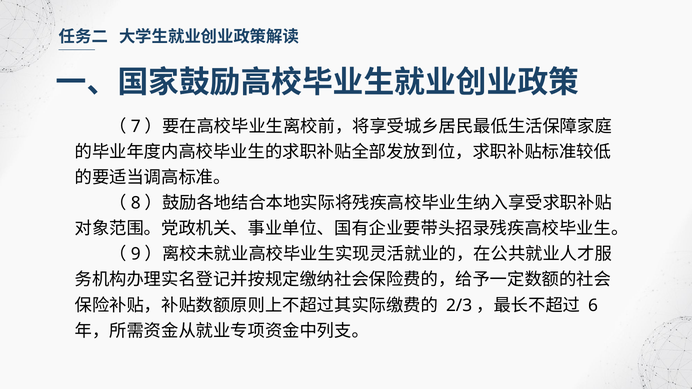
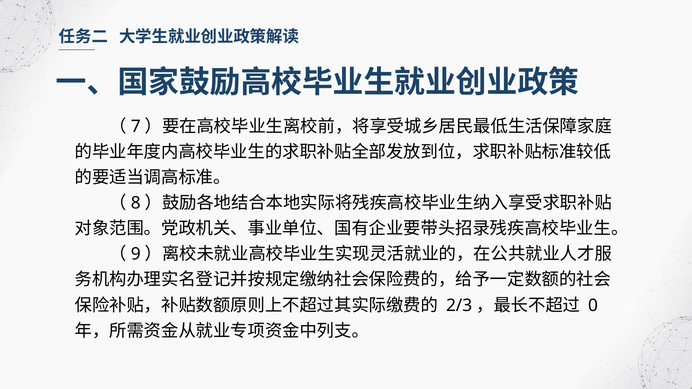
6: 6 -> 0
